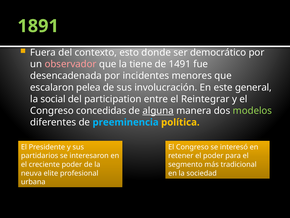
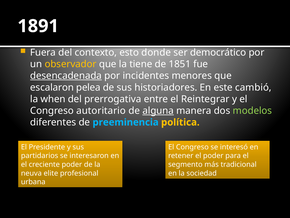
1891 colour: light green -> white
observador colour: pink -> yellow
1491: 1491 -> 1851
desencadenada underline: none -> present
involucración: involucración -> historiadores
general: general -> cambió
social: social -> when
participation: participation -> prerrogativa
concedidas: concedidas -> autoritario
